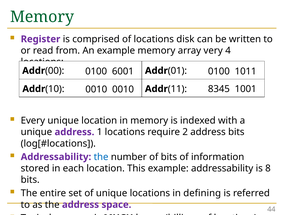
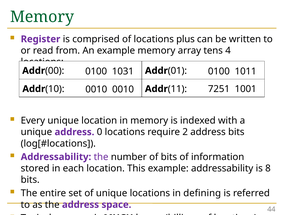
disk: disk -> plus
very: very -> tens
6001: 6001 -> 1031
8345: 8345 -> 7251
1: 1 -> 0
the at (101, 157) colour: blue -> purple
